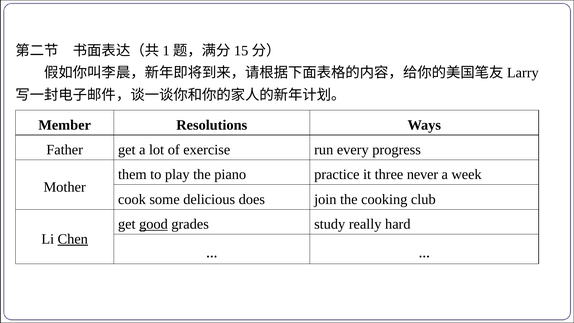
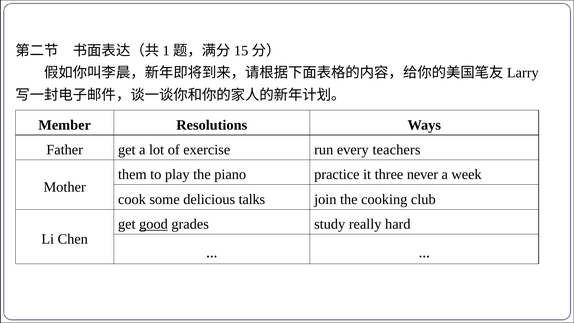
progress: progress -> teachers
does: does -> talks
Chen underline: present -> none
